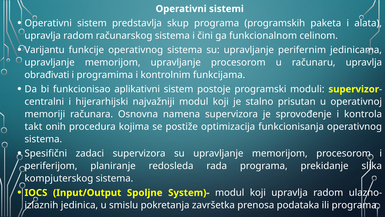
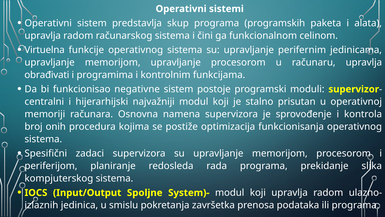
Varijantu: Varijantu -> Virtuelna
aplikativni: aplikativni -> negativne
takt: takt -> broj
